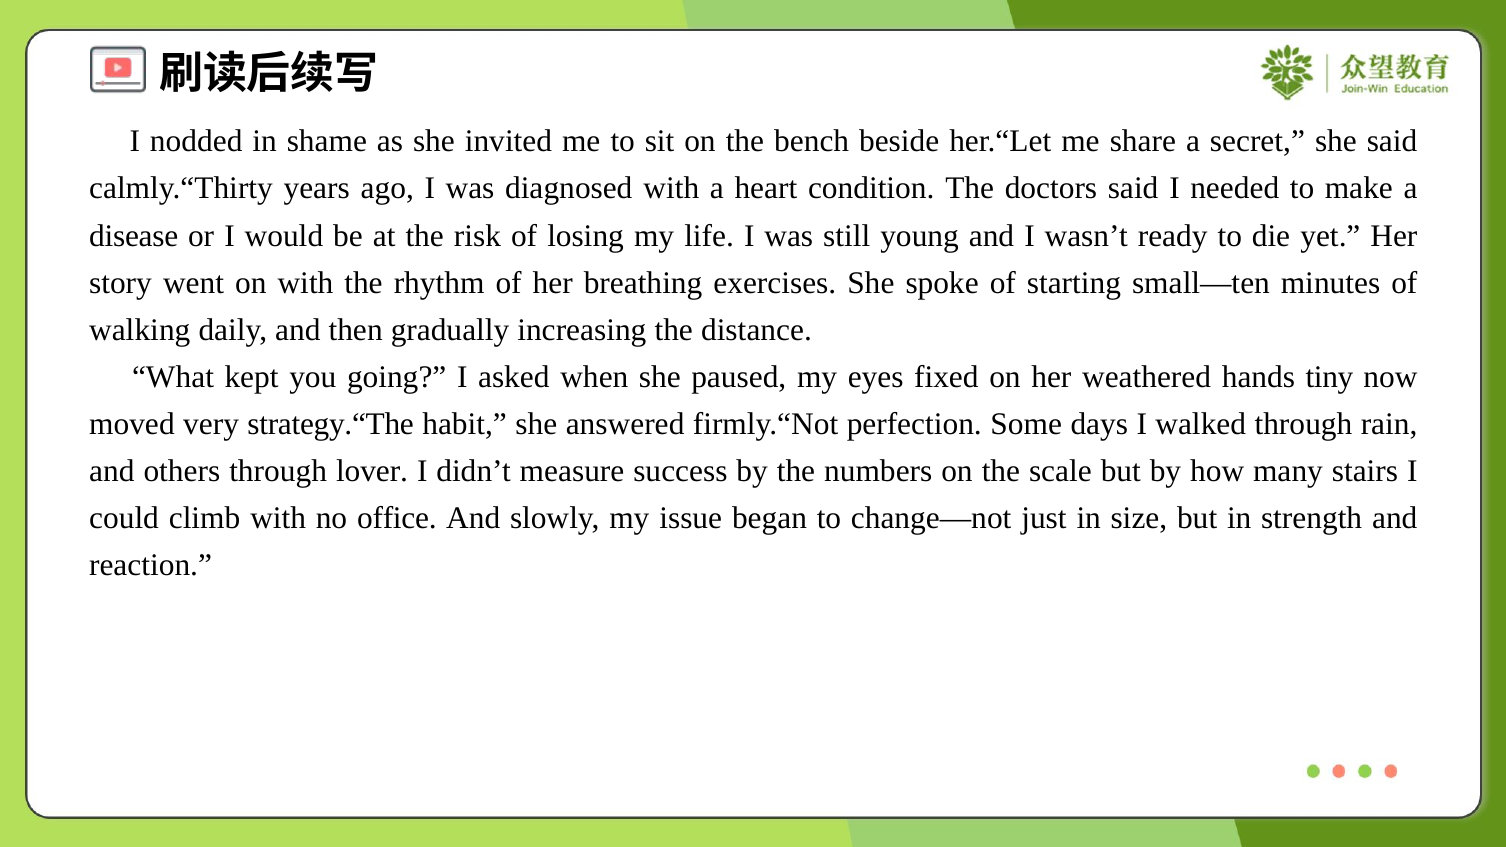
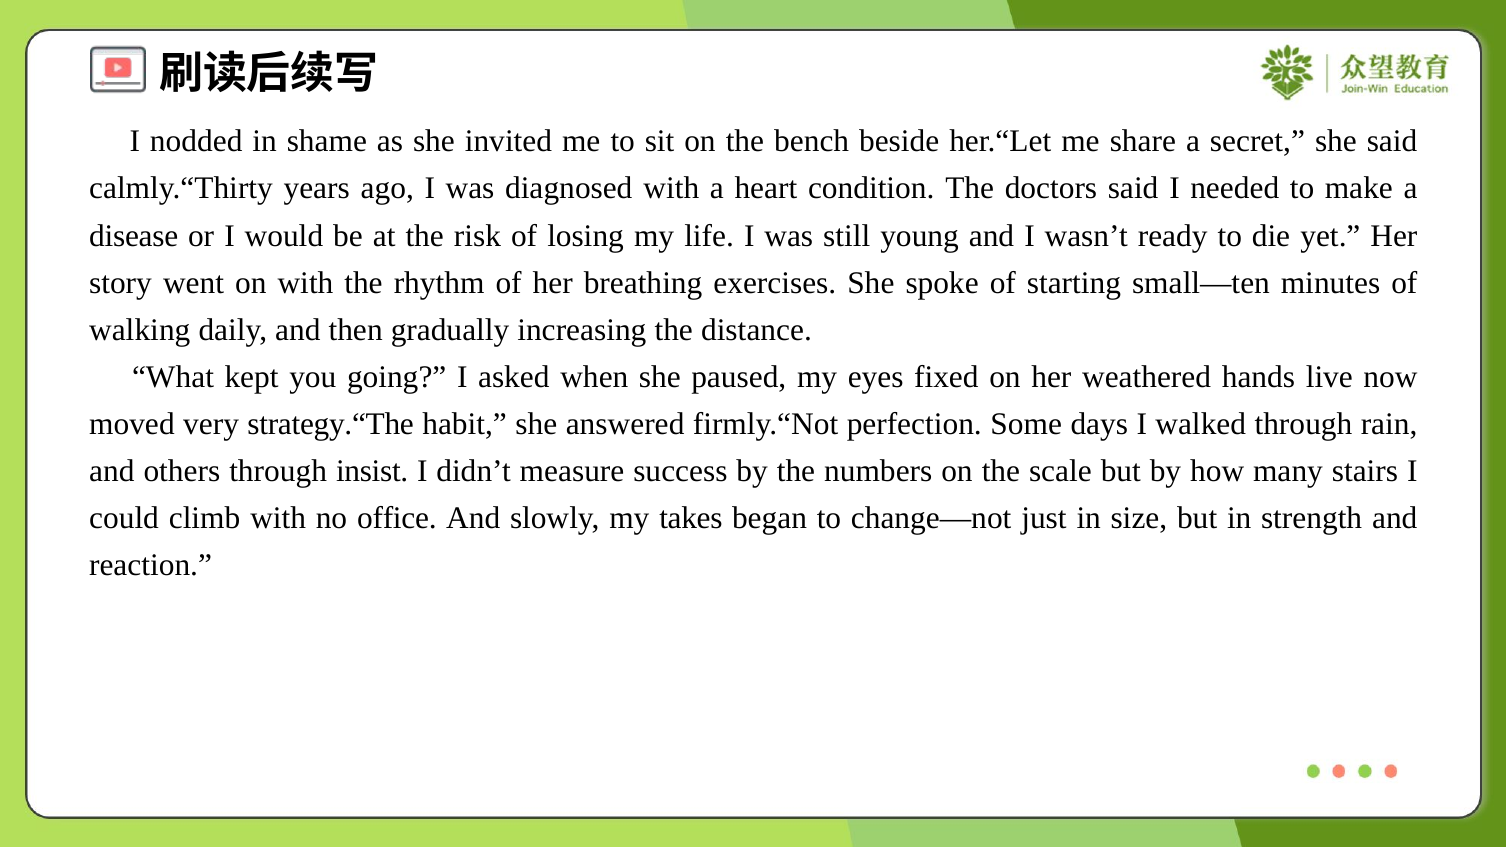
tiny: tiny -> live
lover: lover -> insist
issue: issue -> takes
